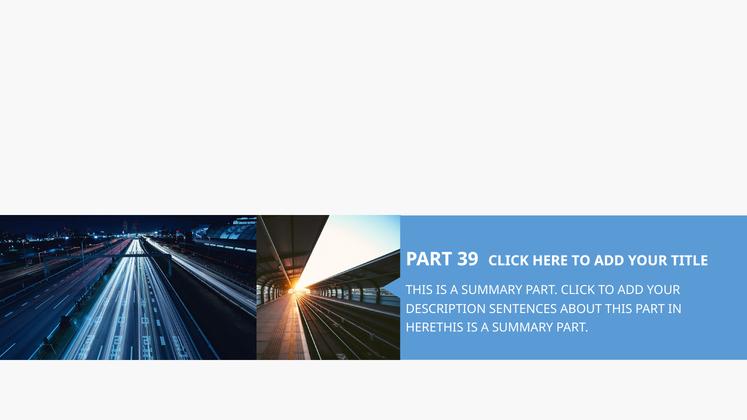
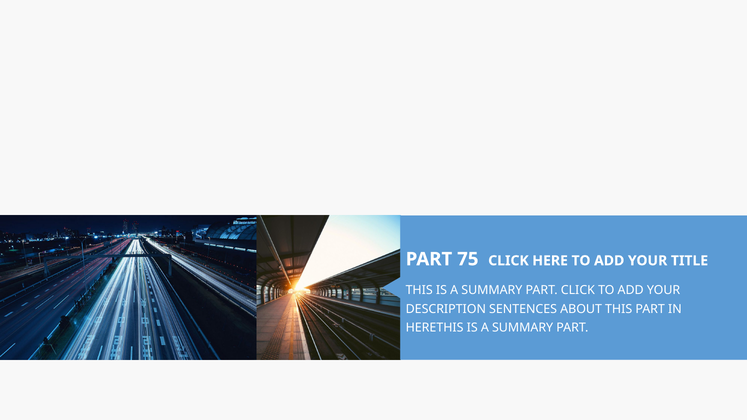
39: 39 -> 75
